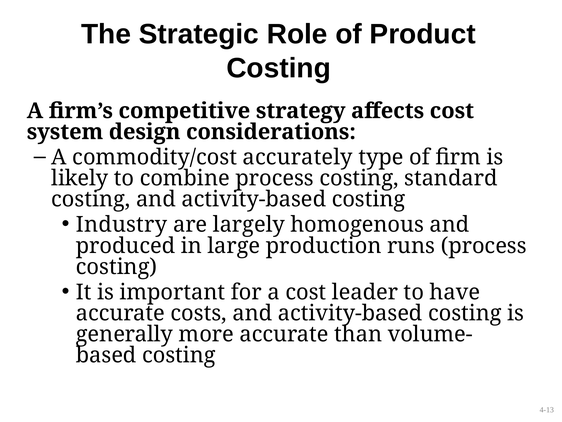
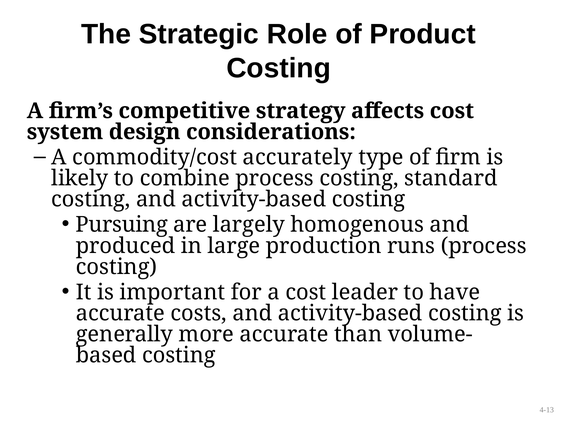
Industry: Industry -> Pursuing
